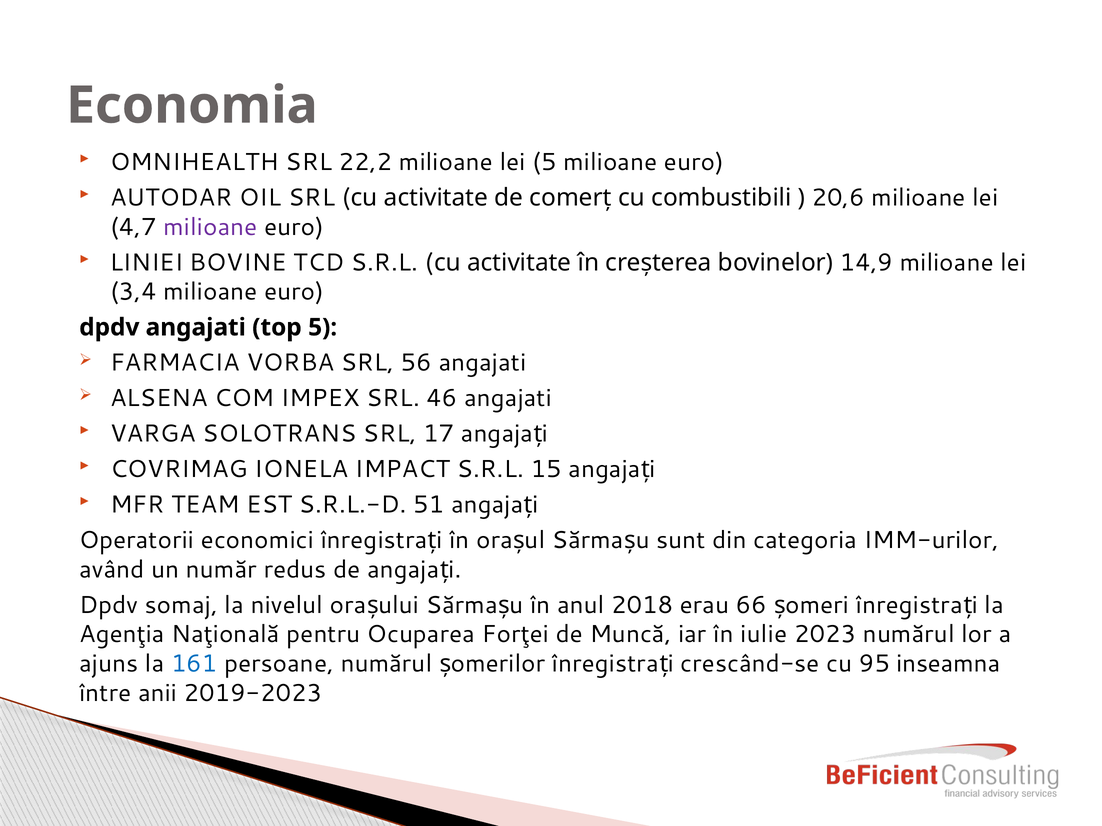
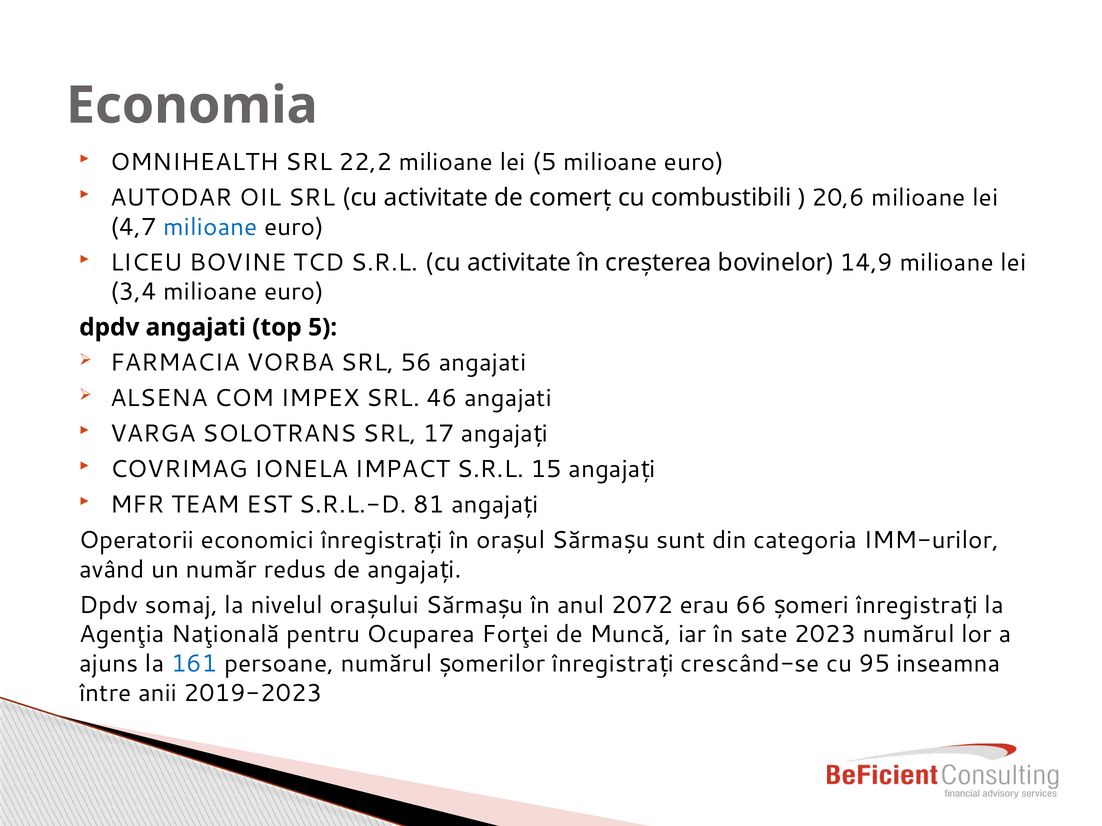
milioane at (210, 227) colour: purple -> blue
LINIEI: LINIEI -> LICEU
51: 51 -> 81
2018: 2018 -> 2072
iulie: iulie -> sate
